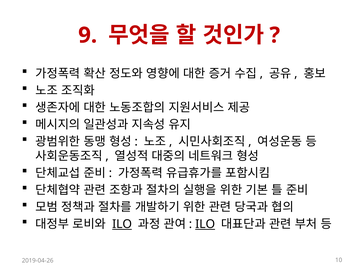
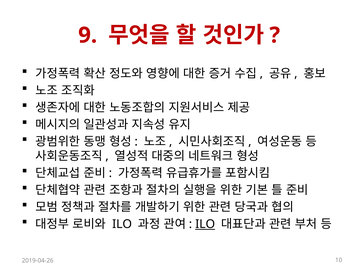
ILO at (122, 224) underline: present -> none
